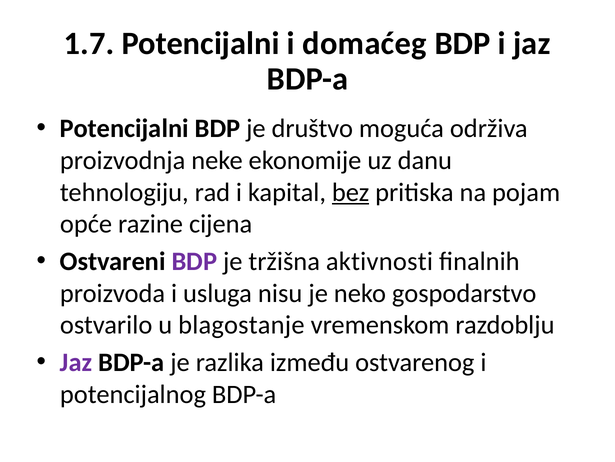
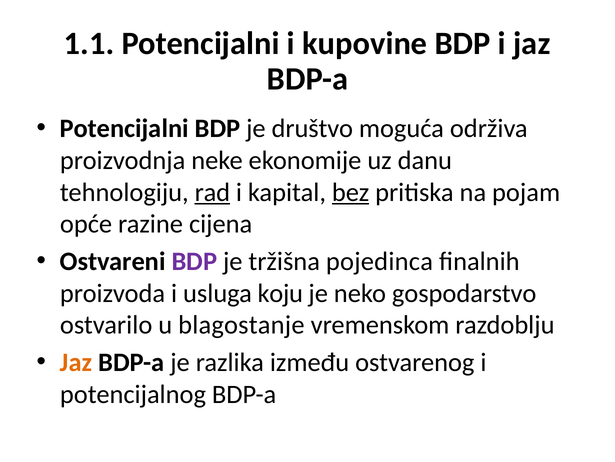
1.7: 1.7 -> 1.1
domaćeg: domaćeg -> kupovine
rad underline: none -> present
aktivnosti: aktivnosti -> pojedinca
nisu: nisu -> koju
Jaz at (76, 362) colour: purple -> orange
